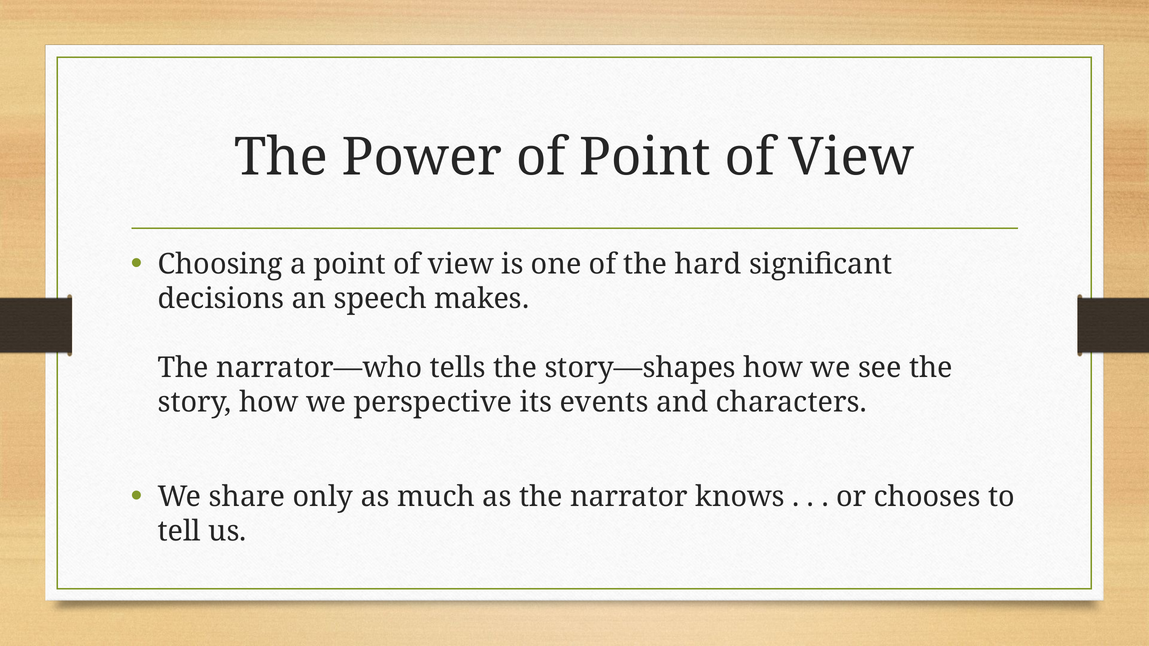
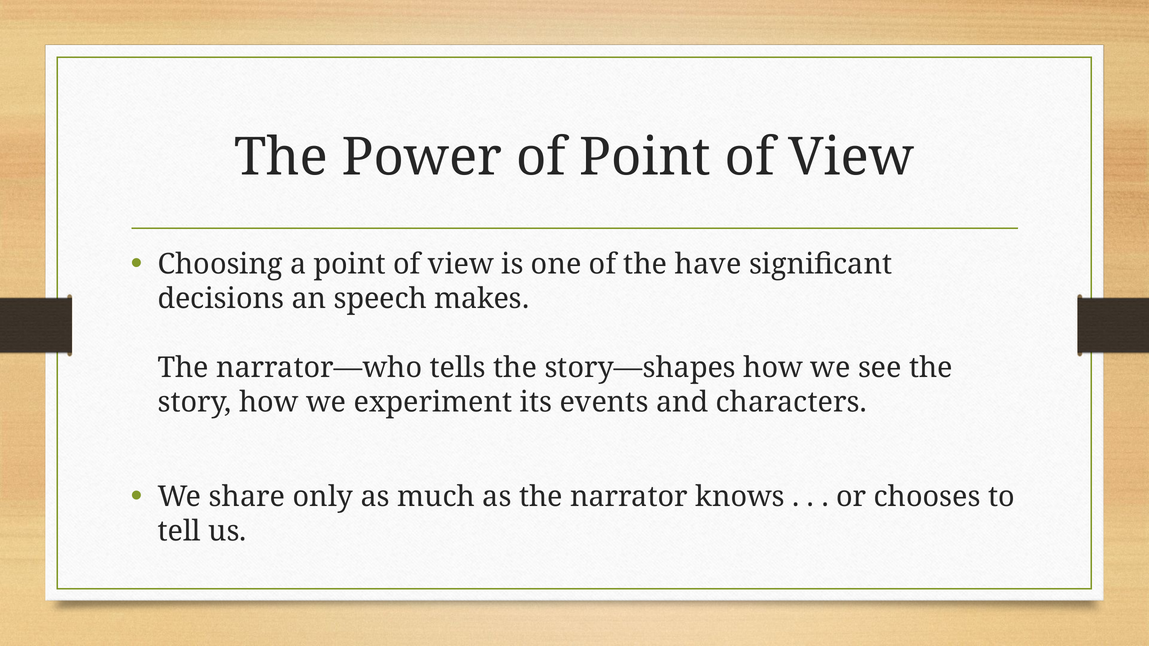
hard: hard -> have
perspective: perspective -> experiment
